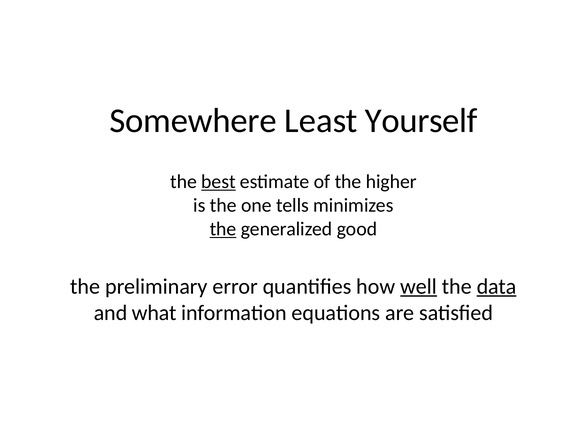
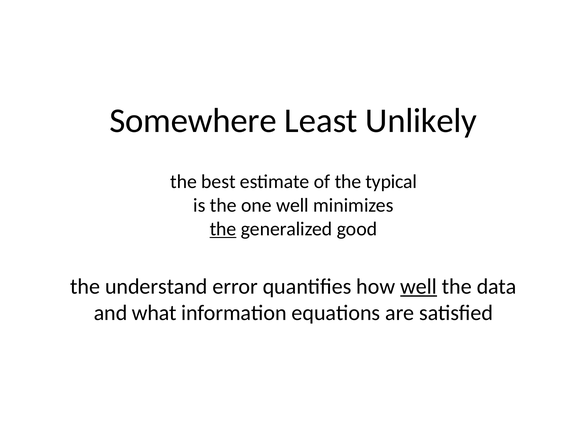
Yourself: Yourself -> Unlikely
best underline: present -> none
higher: higher -> typical
one tells: tells -> well
preliminary: preliminary -> understand
data underline: present -> none
